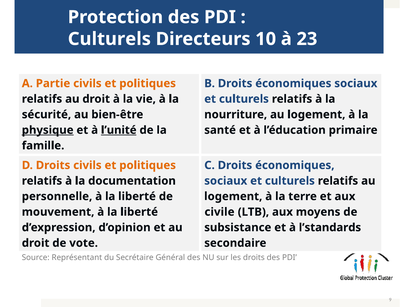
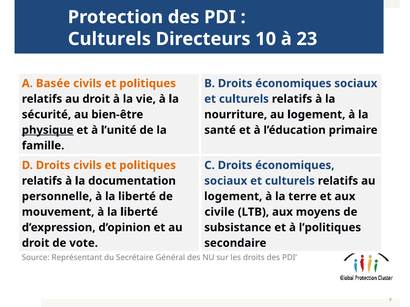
Partie: Partie -> Basée
l’unité underline: present -> none
l’standards: l’standards -> l’politiques
